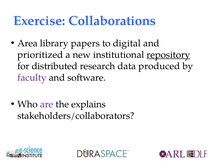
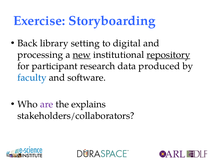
Collaborations: Collaborations -> Storyboarding
Area: Area -> Back
papers: papers -> setting
prioritized: prioritized -> processing
new underline: none -> present
distributed: distributed -> participant
faculty colour: purple -> blue
